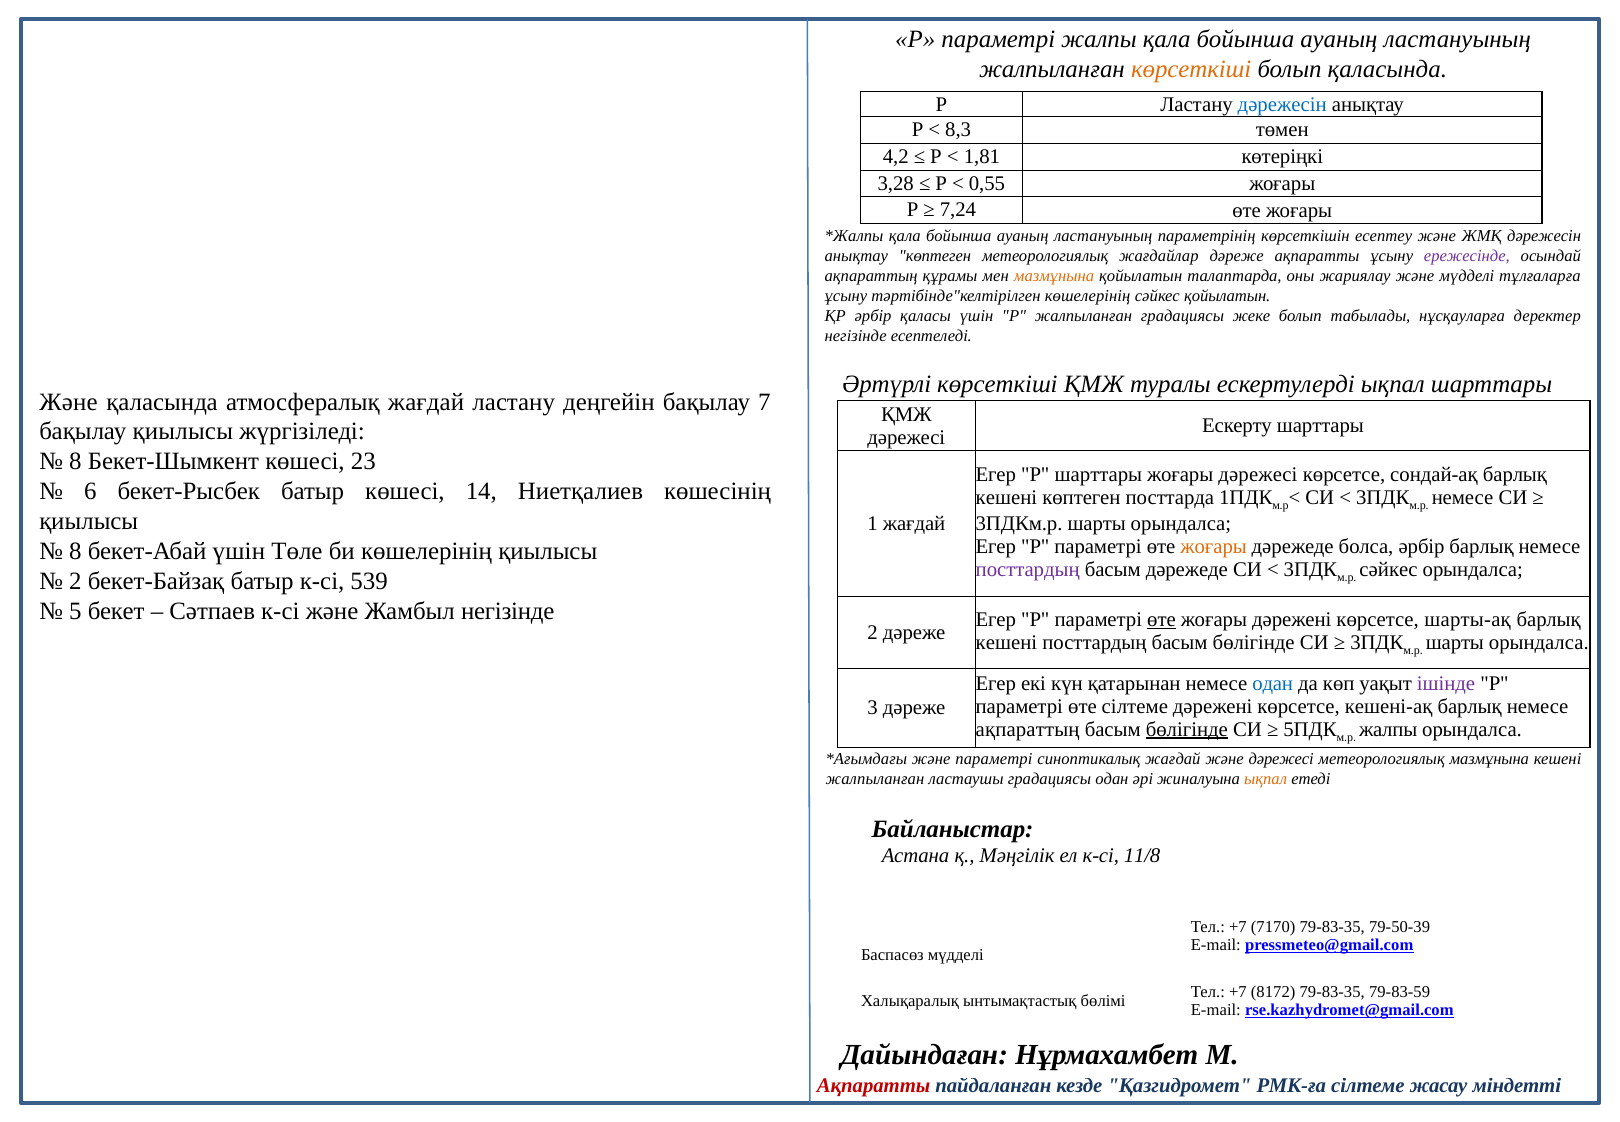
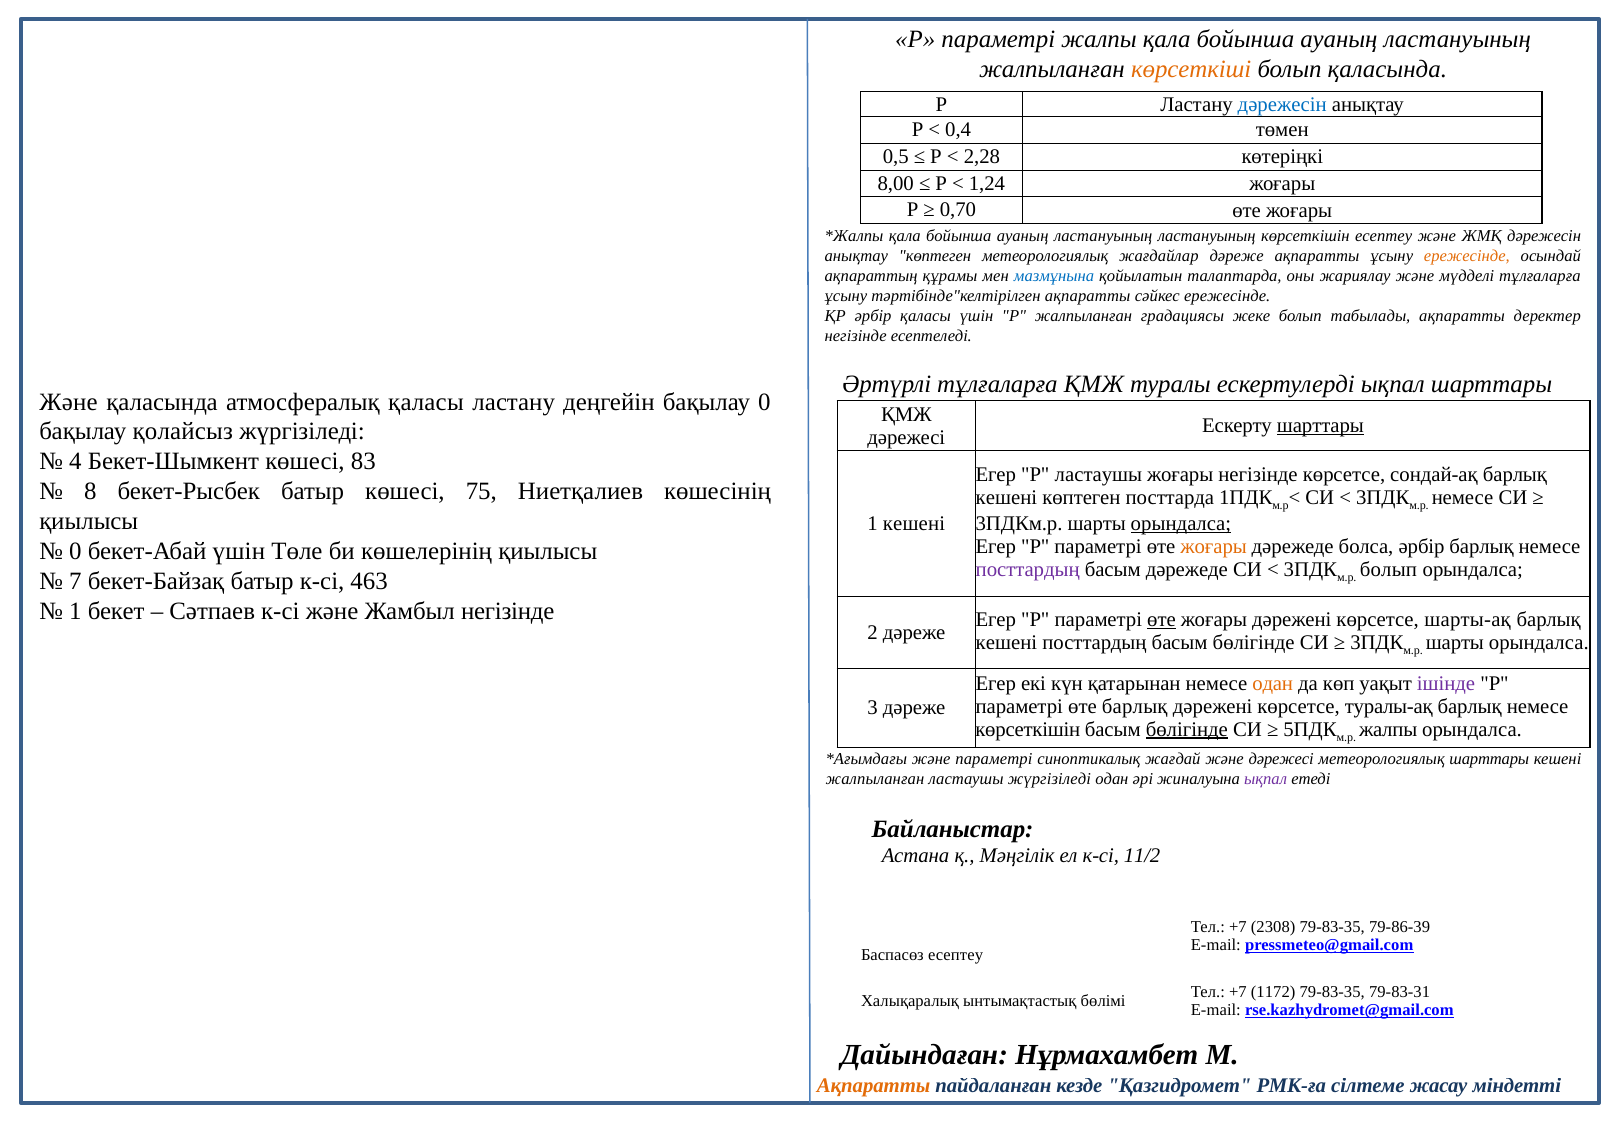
8,3: 8,3 -> 0,4
4,2: 4,2 -> 0,5
1,81: 1,81 -> 2,28
3,28: 3,28 -> 8,00
0,55: 0,55 -> 1,24
7,24: 7,24 -> 0,70
ластануының параметрінің: параметрінің -> ластануының
ережесінде at (1467, 256) colour: purple -> orange
мазмұнына at (1054, 276) colour: orange -> blue
тәртібінде"келтірілген көшелерінің: көшелерінің -> ақпаратты
сәйкес қойылатын: қойылатын -> ережесінде
табылады нұсқауларға: нұсқауларға -> ақпаратты
Әртүрлі көрсеткіші: көрсеткіші -> тұлғаларға
атмосфералық жағдай: жағдай -> қаласы
бақылау 7: 7 -> 0
шарттары at (1320, 426) underline: none -> present
бақылау қиылысы: қиылысы -> қолайсыз
8 at (75, 461): 8 -> 4
23: 23 -> 83
Р шарттары: шарттары -> ластаушы
жоғары дәрежесі: дәрежесі -> негізінде
6: 6 -> 8
14: 14 -> 75
1 жағдай: жағдай -> кешені
орындалса at (1181, 523) underline: none -> present
8 at (75, 551): 8 -> 0
сәйкес at (1389, 569): сәйкес -> болып
2 at (75, 581): 2 -> 7
539: 539 -> 463
5 at (75, 611): 5 -> 1
одан at (1273, 683) colour: blue -> orange
өте сілтеме: сілтеме -> барлық
кешені-ақ: кешені-ақ -> туралы-ақ
ақпараттың at (1028, 729): ақпараттың -> көрсеткішін
метеорологиялық мазмұнына: мазмұнына -> шарттары
ластаушы градациясы: градациясы -> жүргізіледі
ықпал at (1266, 778) colour: orange -> purple
11/8: 11/8 -> 11/2
7170: 7170 -> 2308
79-50-39: 79-50-39 -> 79-86-39
Баспасөз мүдделі: мүдделі -> есептеу
8172: 8172 -> 1172
79-83-59: 79-83-59 -> 79-83-31
Ақпаратты at (874, 1085) colour: red -> orange
